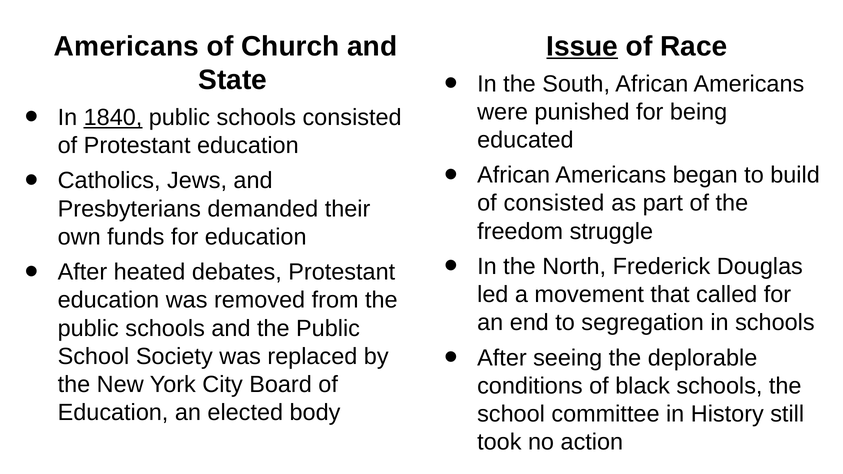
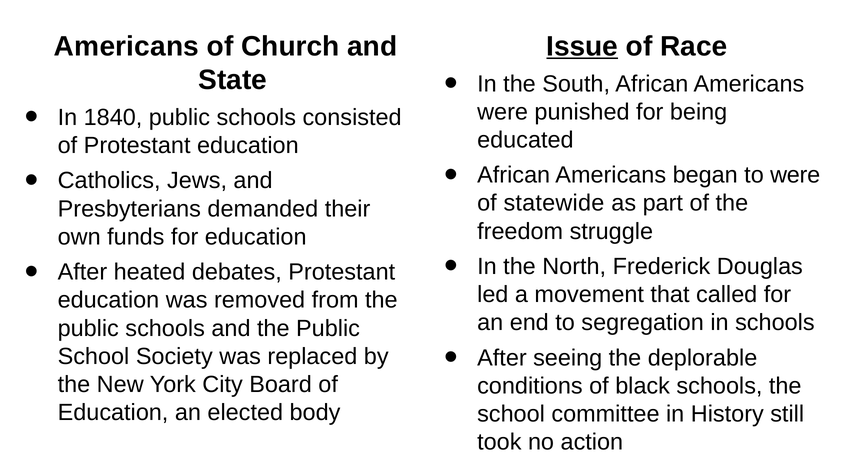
1840 underline: present -> none
to build: build -> were
of consisted: consisted -> statewide
